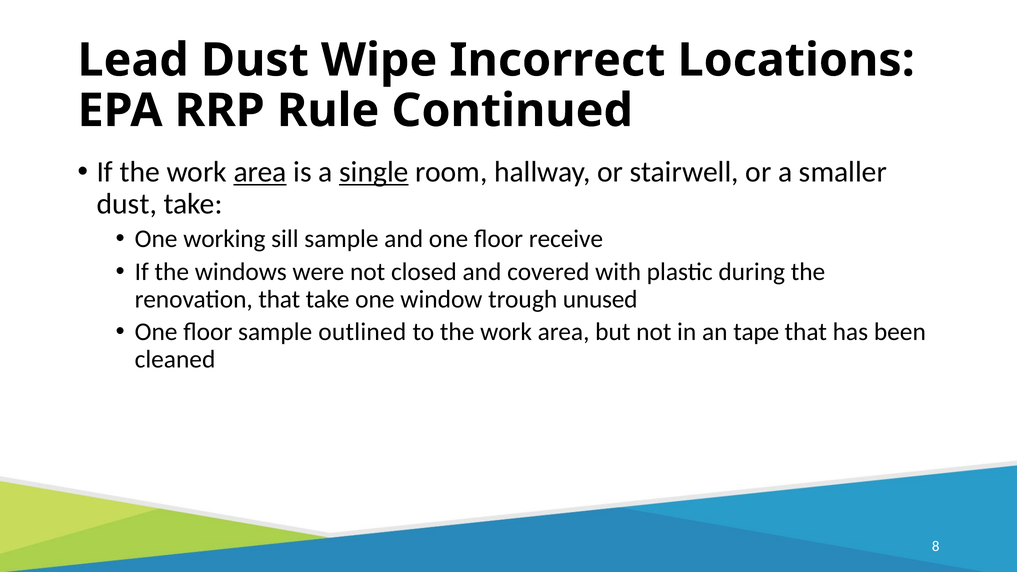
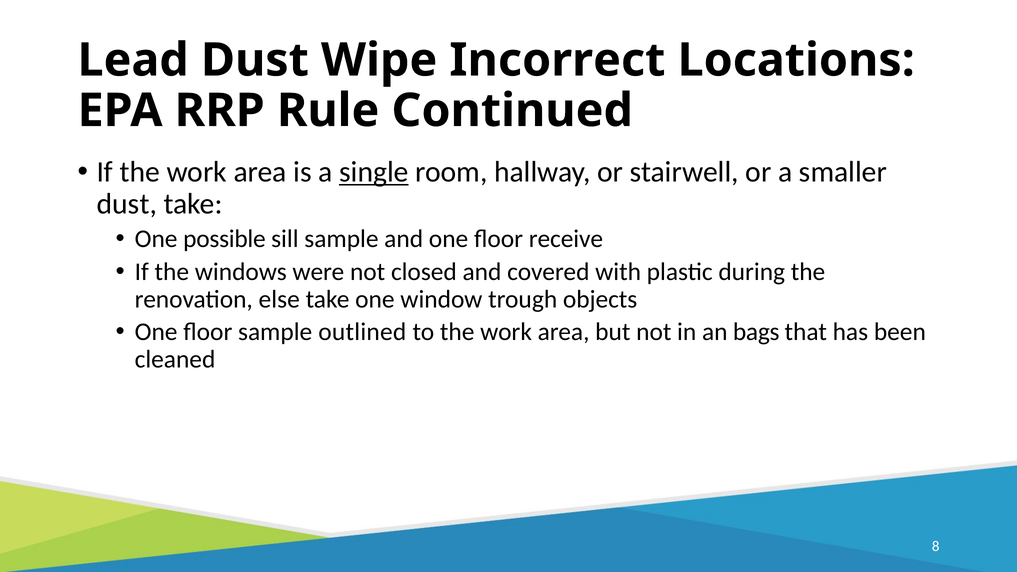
area at (260, 172) underline: present -> none
working: working -> possible
renovation that: that -> else
unused: unused -> objects
tape: tape -> bags
